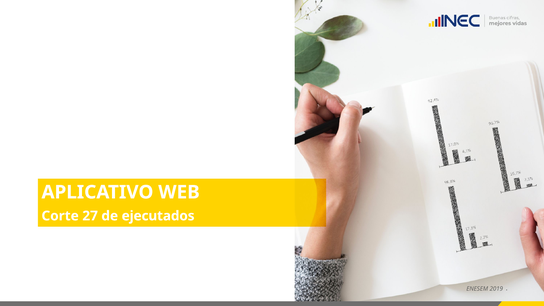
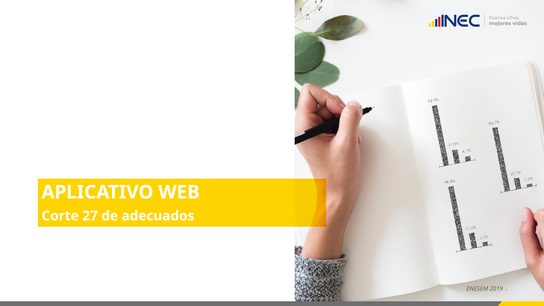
ejecutados: ejecutados -> adecuados
